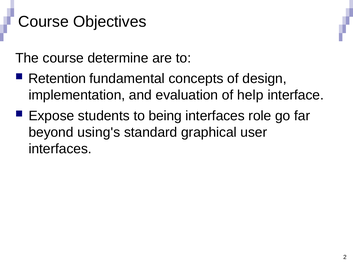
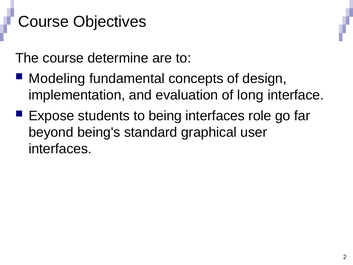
Retention: Retention -> Modeling
help: help -> long
using's: using's -> being's
